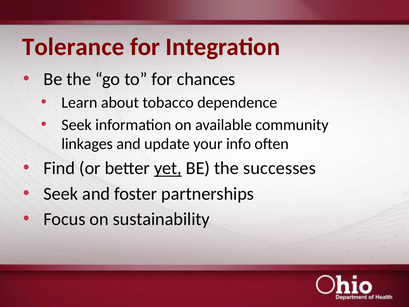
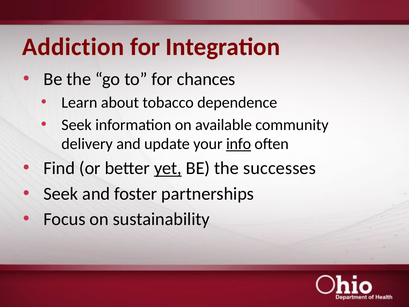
Tolerance: Tolerance -> Addiction
linkages: linkages -> delivery
info underline: none -> present
